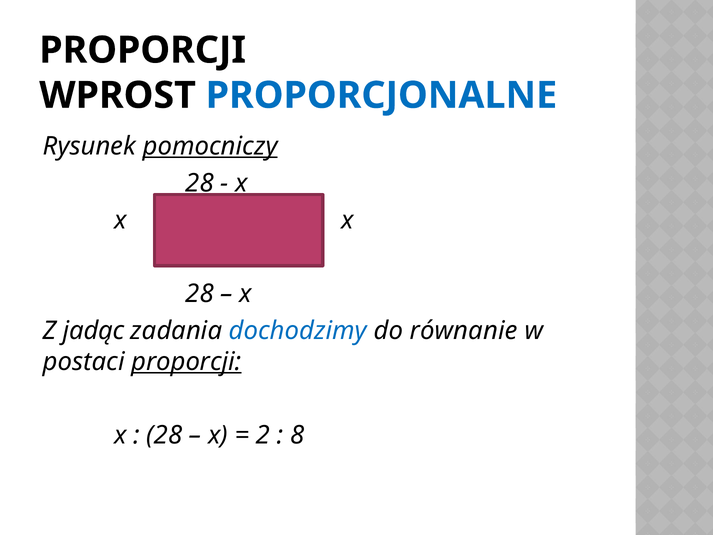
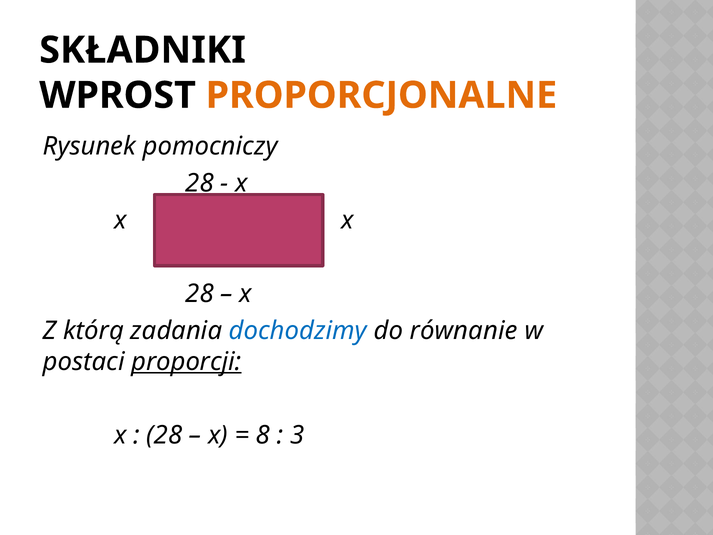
PROPORCJI at (143, 50): PROPORCJI -> SKŁADNIKI
PROPORCJONALNE colour: blue -> orange
pomocniczy underline: present -> none
jadąc: jadąc -> którą
2: 2 -> 8
8: 8 -> 3
